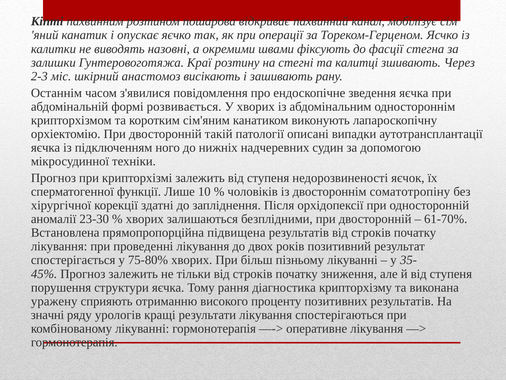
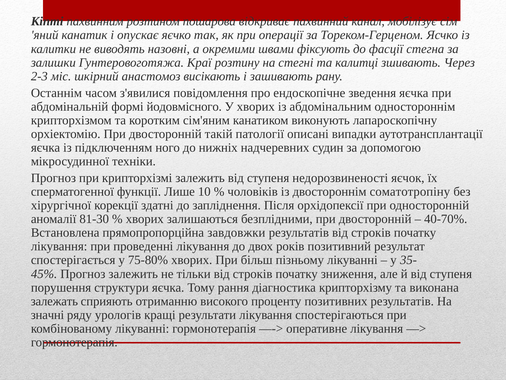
розвивається: розвивається -> йодовмісного
23-30: 23-30 -> 81-30
61-70%: 61-70% -> 40-70%
підвищена: підвищена -> завдовжки
уражену: уражену -> залежать
